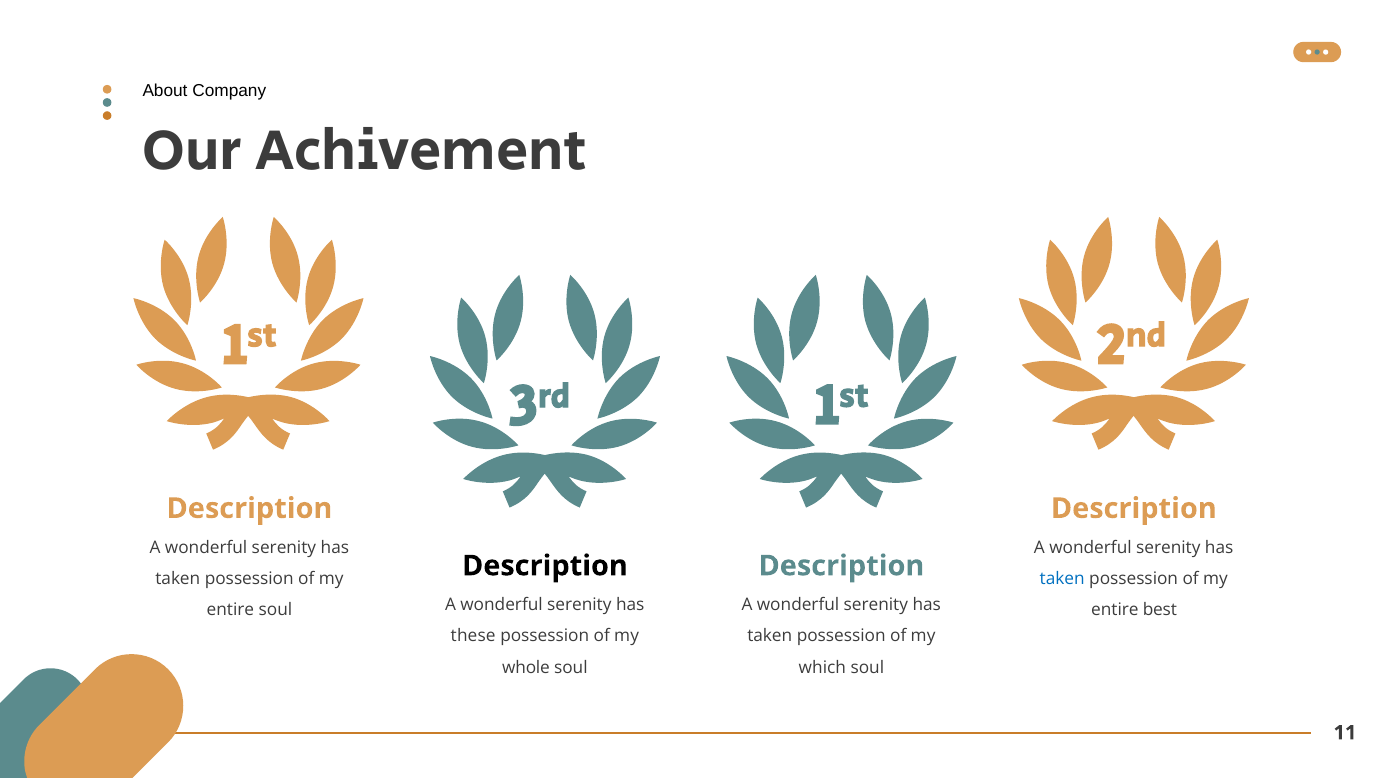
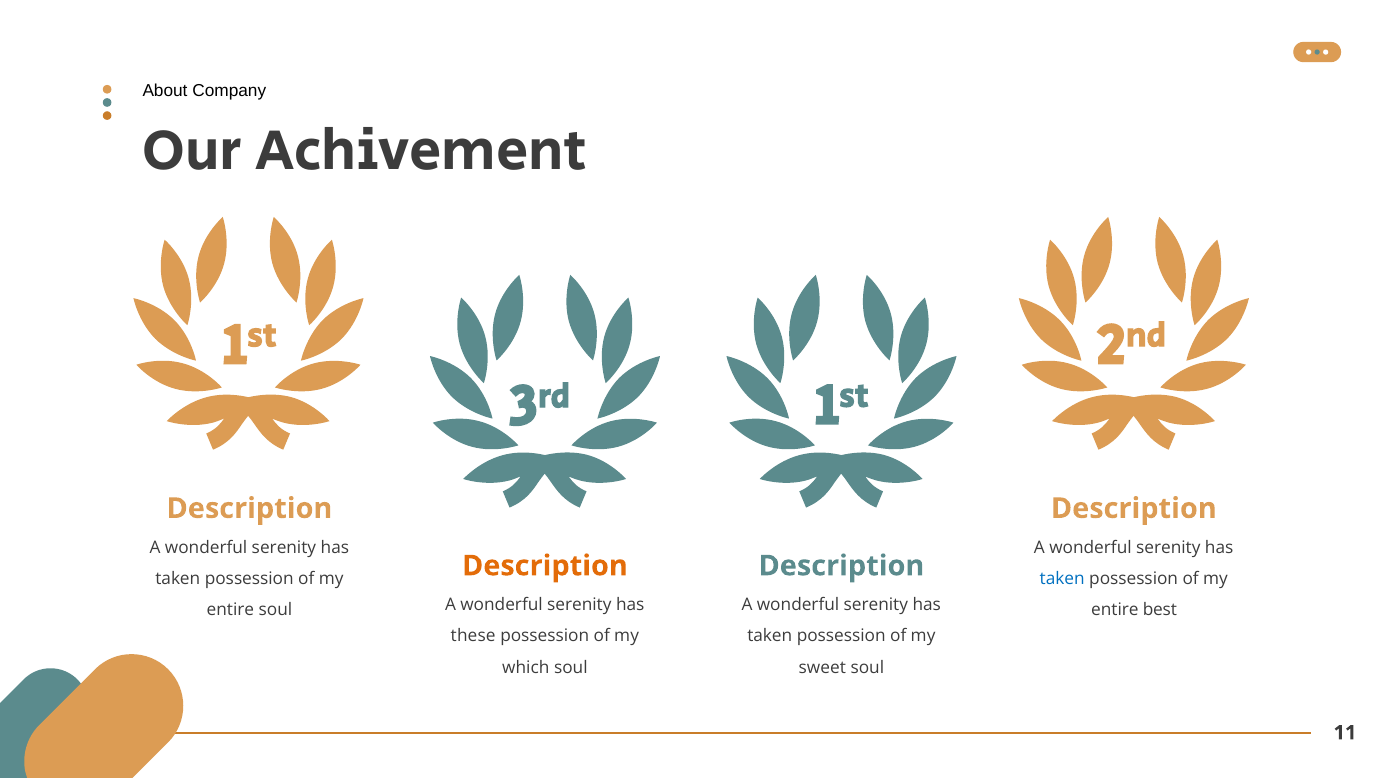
Description at (545, 566) colour: black -> orange
whole: whole -> which
which: which -> sweet
